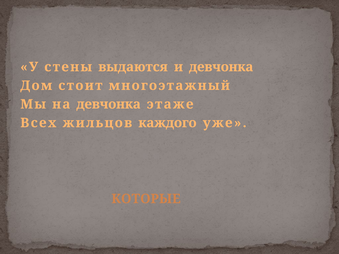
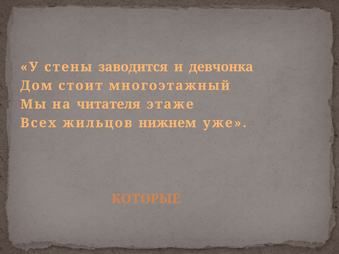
выдаются: выдаются -> заводится
на девчонка: девчонка -> читателя
каждого: каждого -> нижнем
